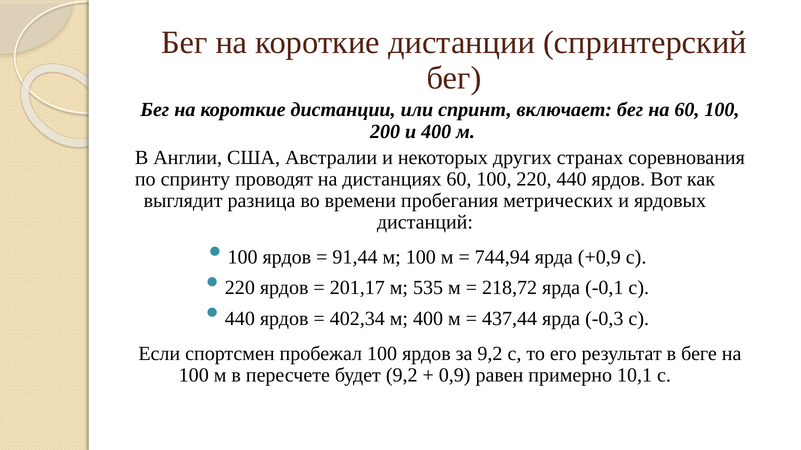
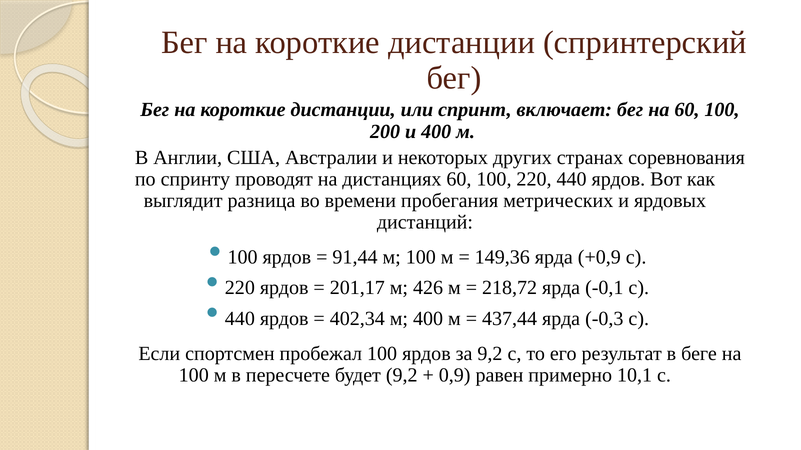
744,94: 744,94 -> 149,36
535: 535 -> 426
